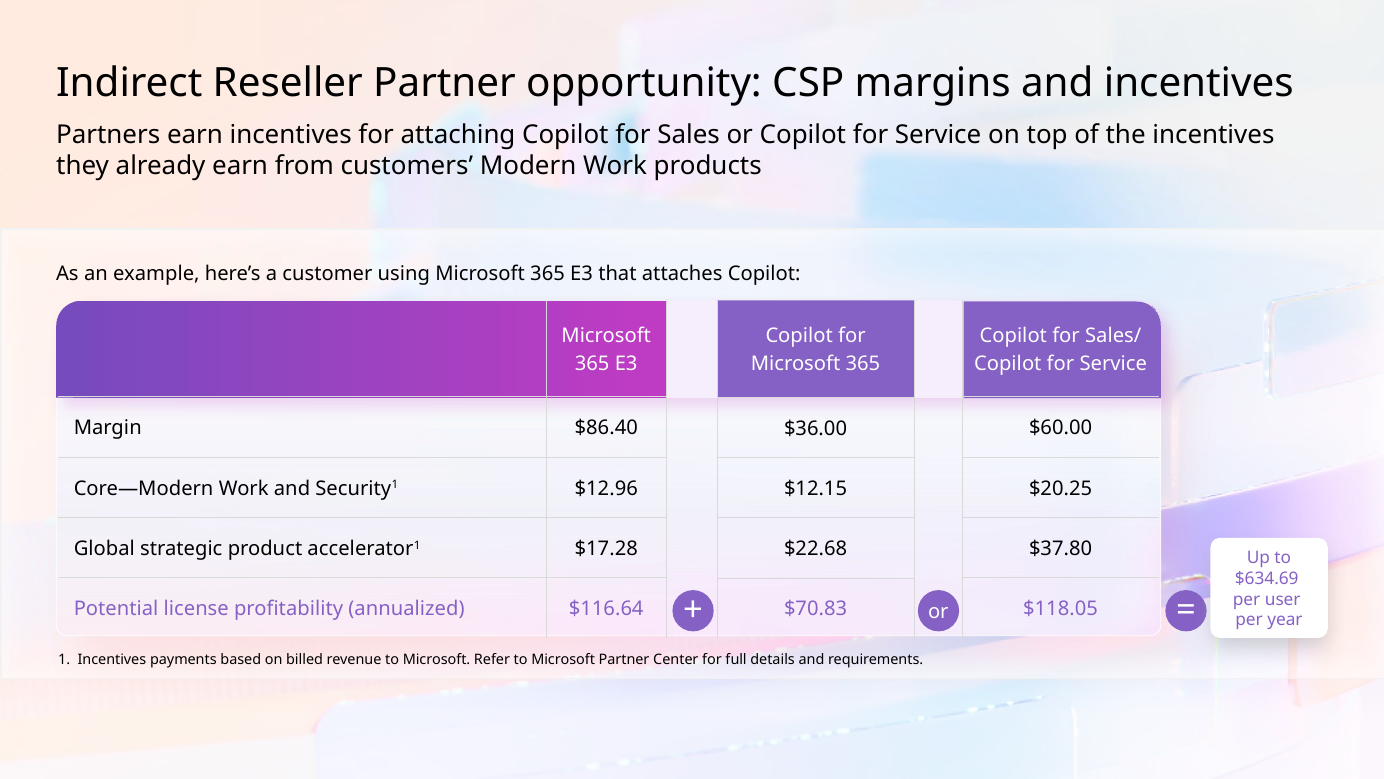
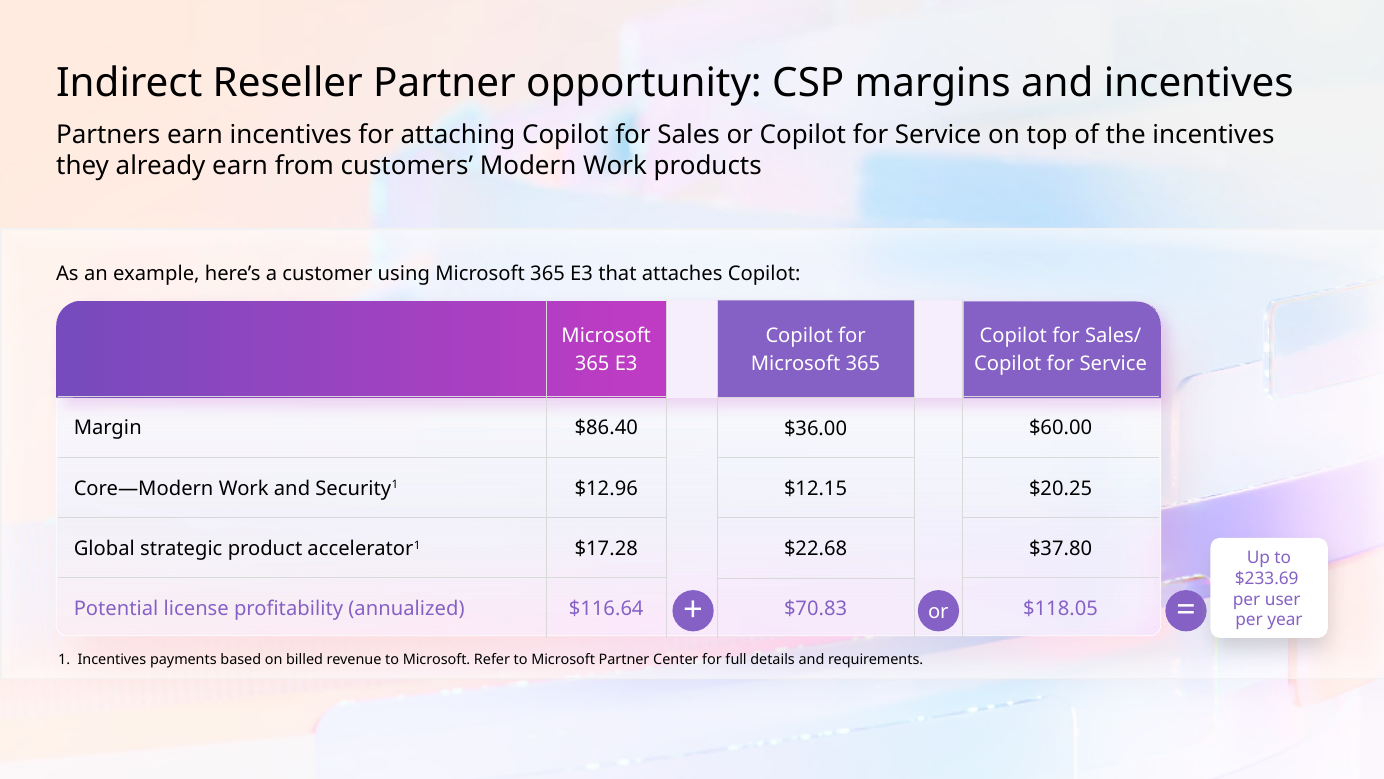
$634.69: $634.69 -> $233.69
